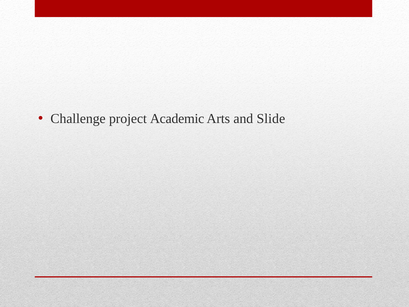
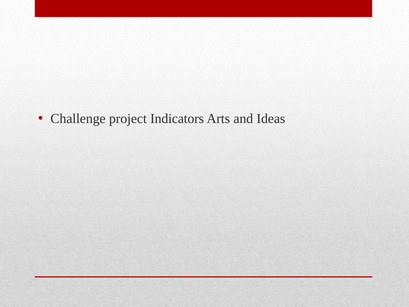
Academic: Academic -> Indicators
Slide: Slide -> Ideas
